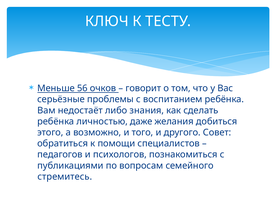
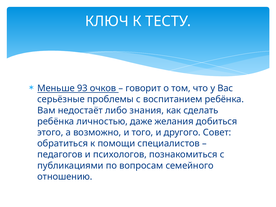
56: 56 -> 93
стремитесь: стремитесь -> отношению
